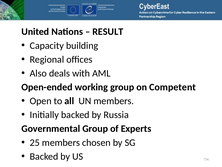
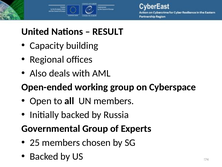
Competent: Competent -> Cyberspace
